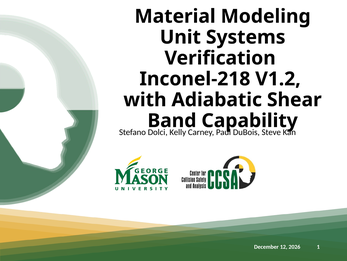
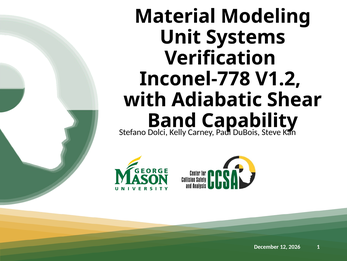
Inconel-218: Inconel-218 -> Inconel-778
